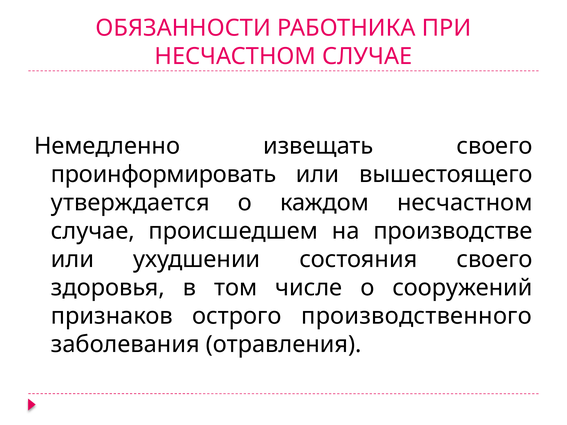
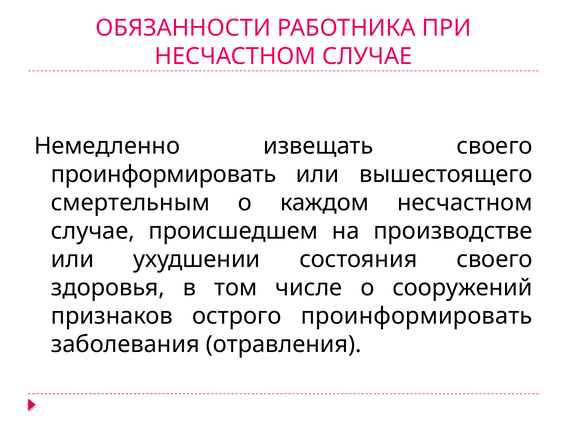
утверждается: утверждается -> смертельным
острого производственного: производственного -> проинформировать
